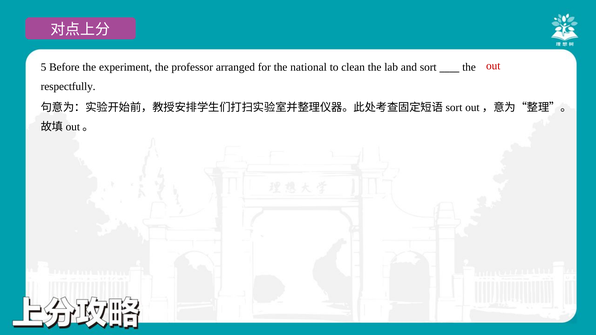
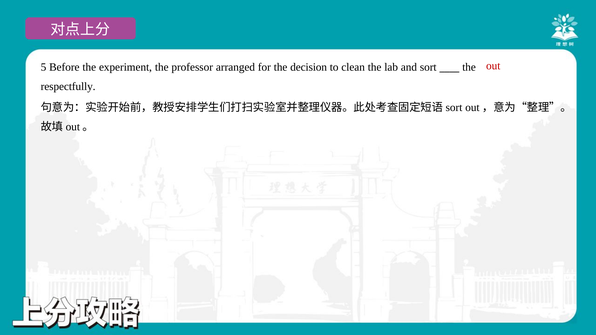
national: national -> decision
